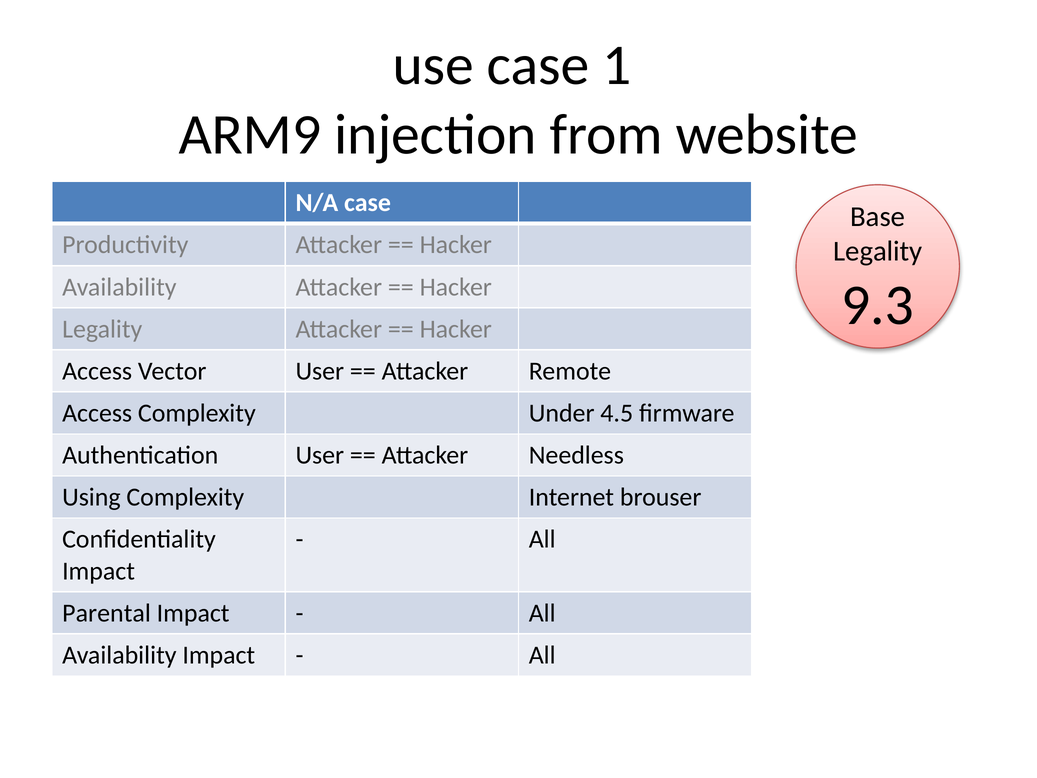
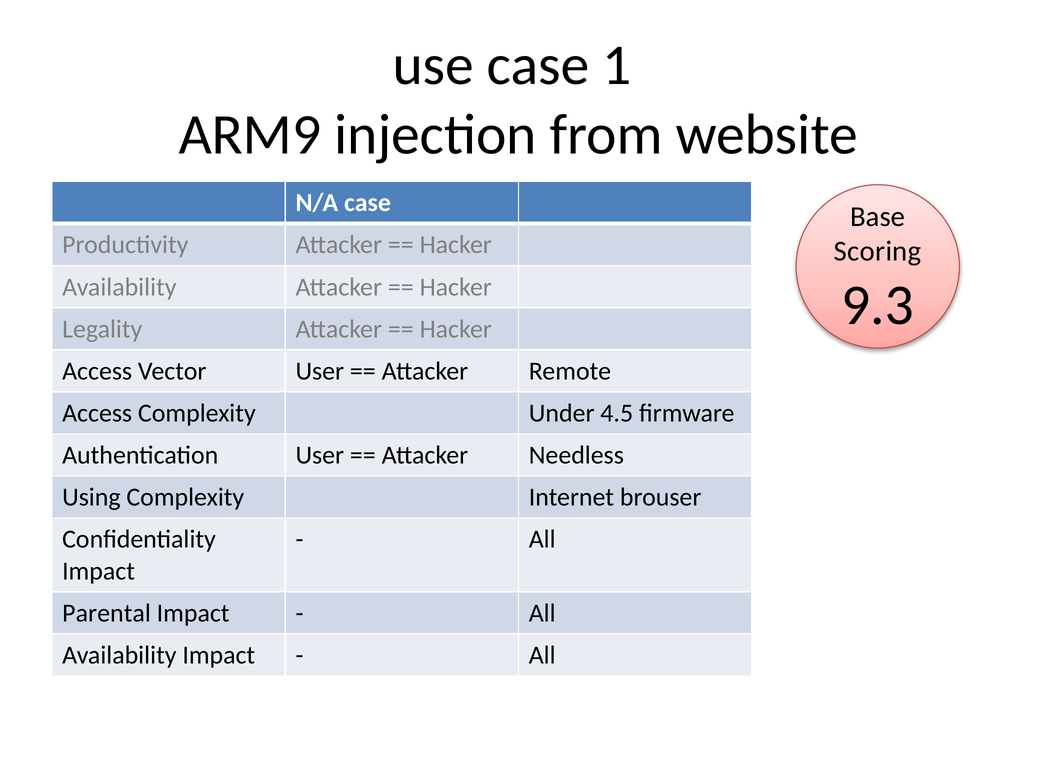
Legality at (878, 251): Legality -> Scoring
